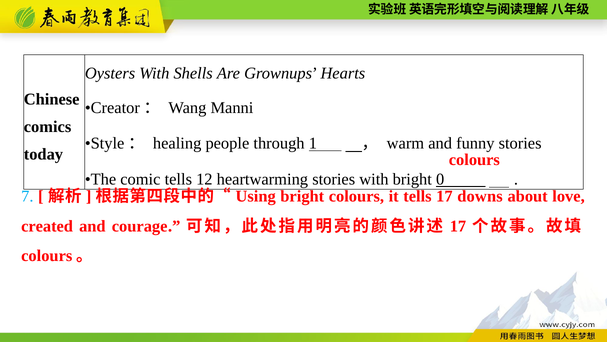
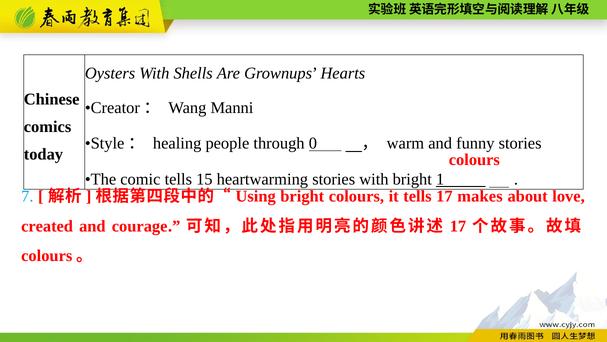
1: 1 -> 0
12: 12 -> 15
0: 0 -> 1
downs: downs -> makes
